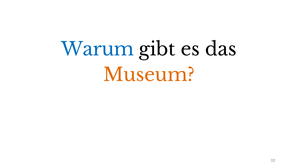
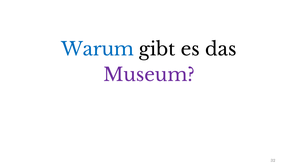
Museum colour: orange -> purple
